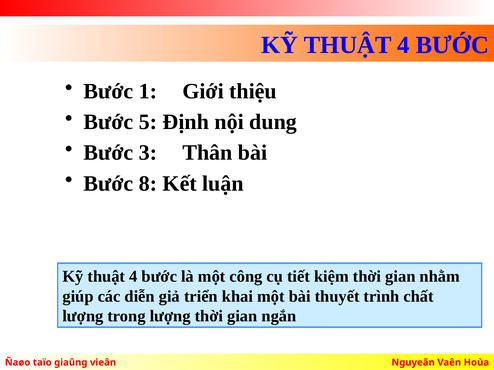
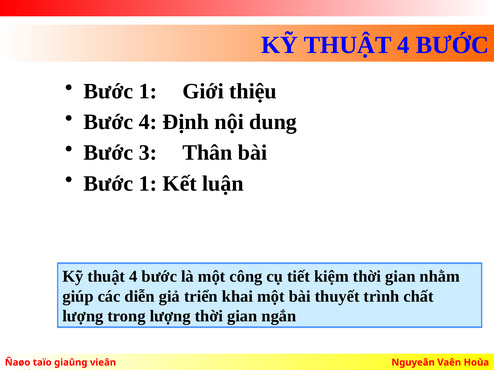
Bước 5: 5 -> 4
8 at (148, 184): 8 -> 1
